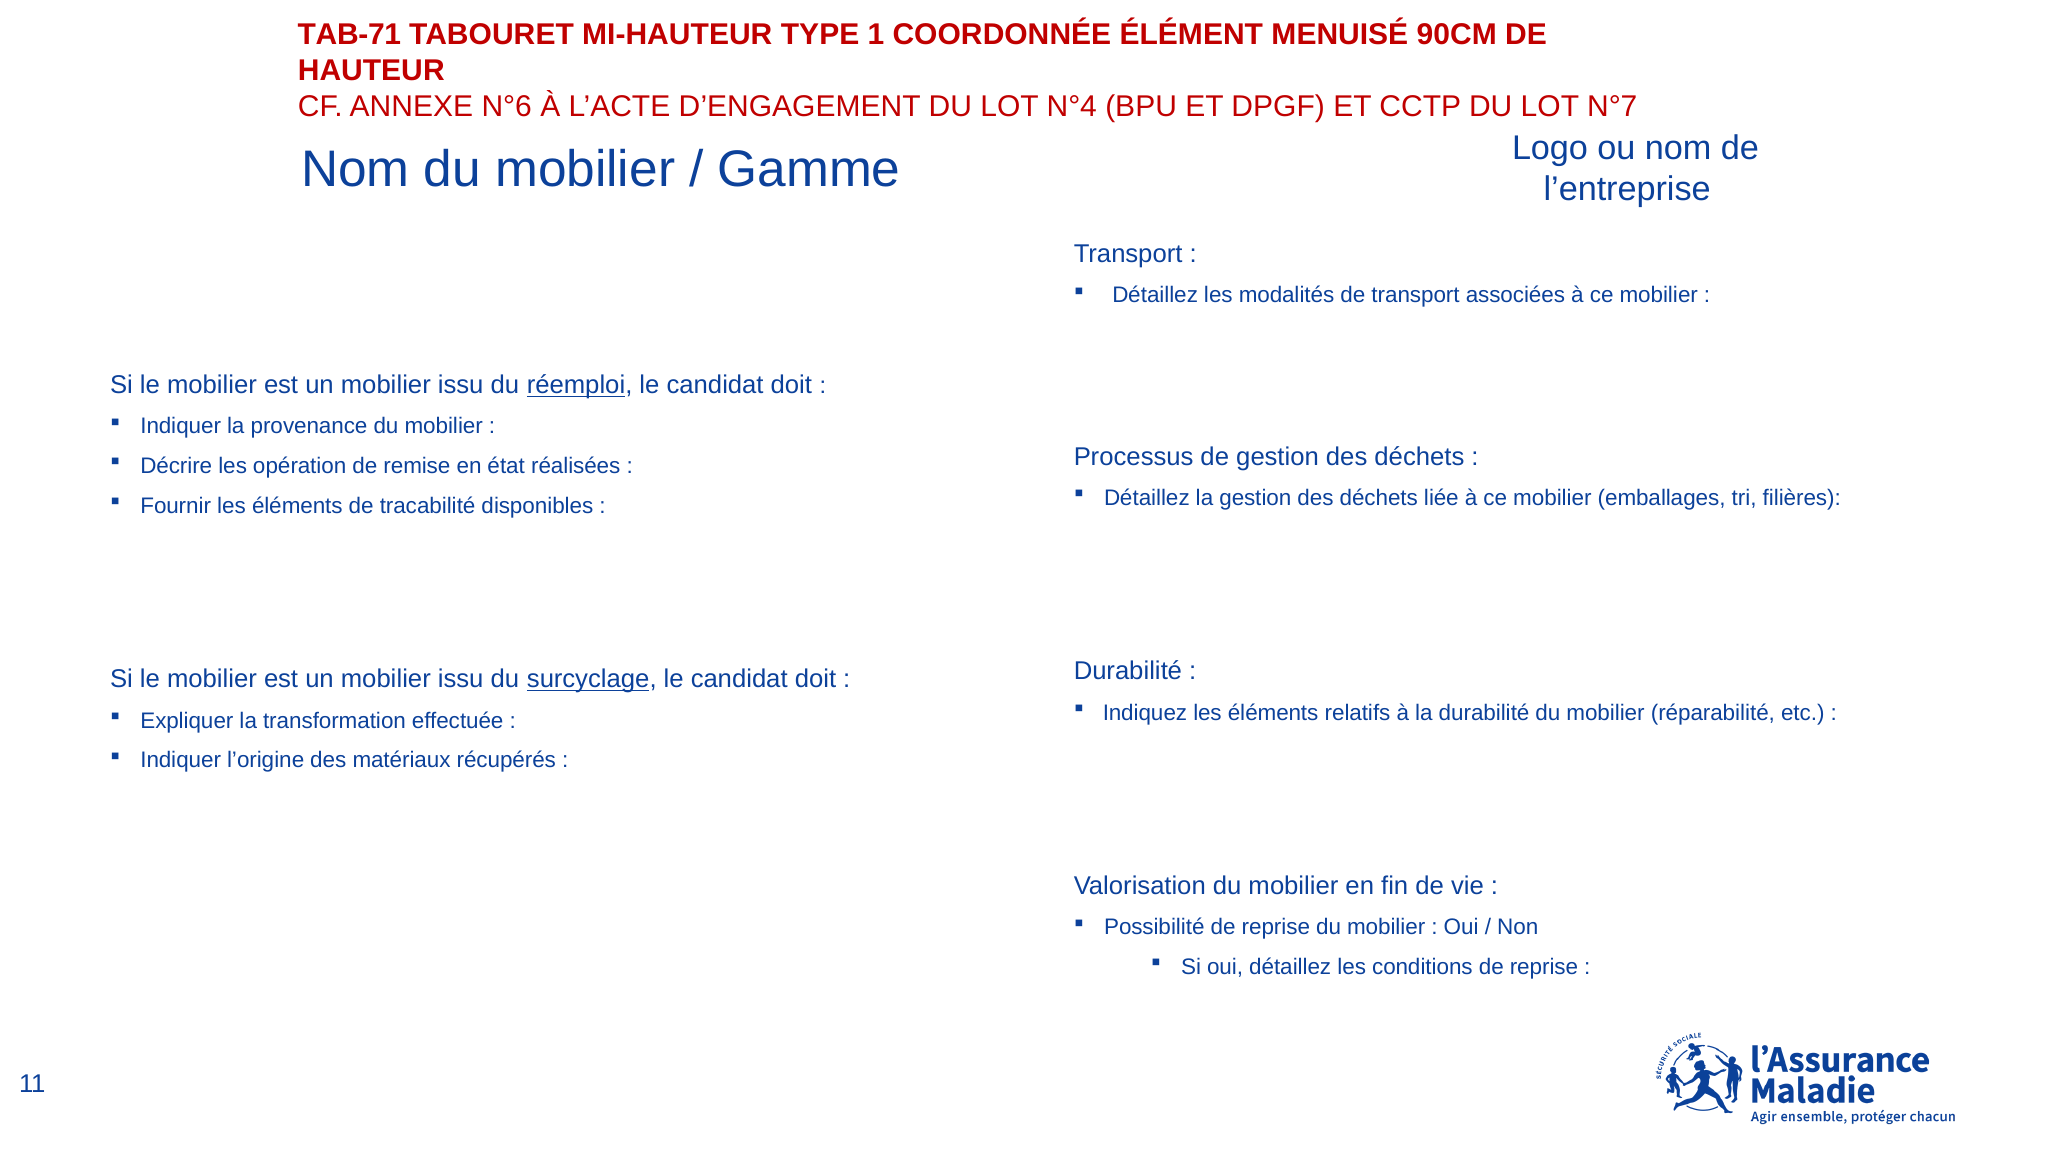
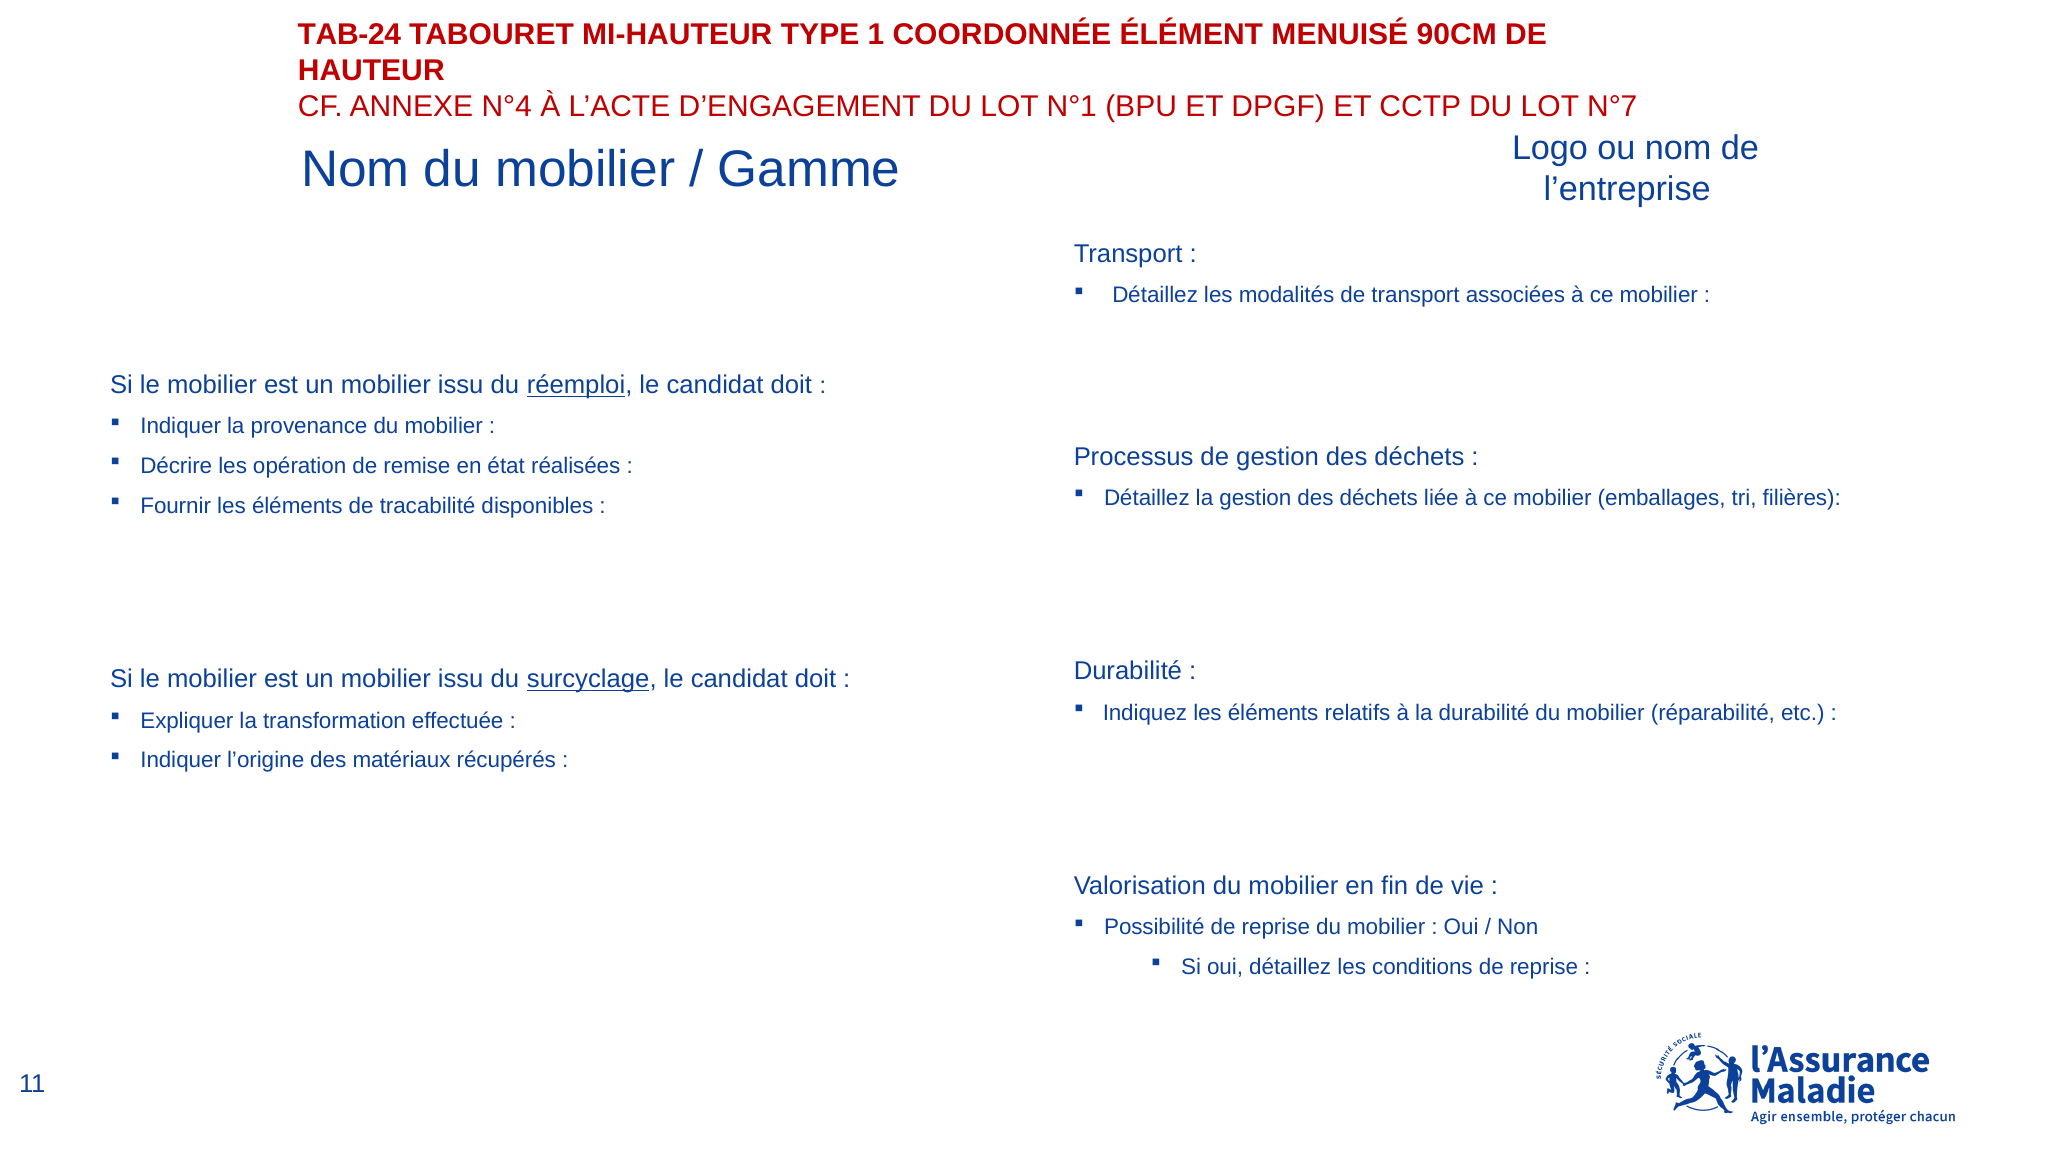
TAB-71: TAB-71 -> TAB-24
N°6: N°6 -> N°4
N°4: N°4 -> N°1
